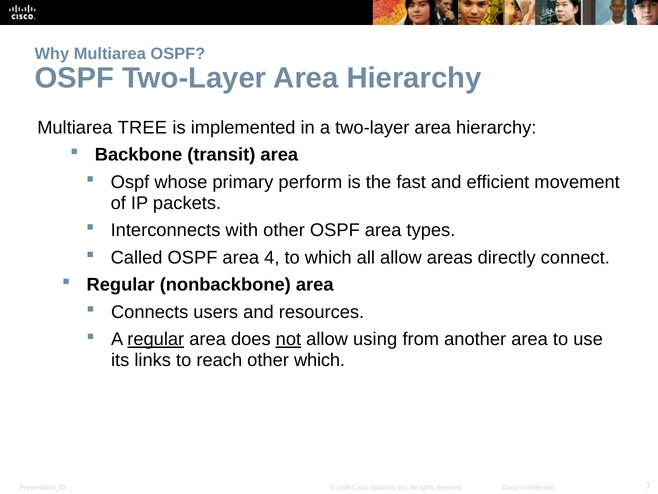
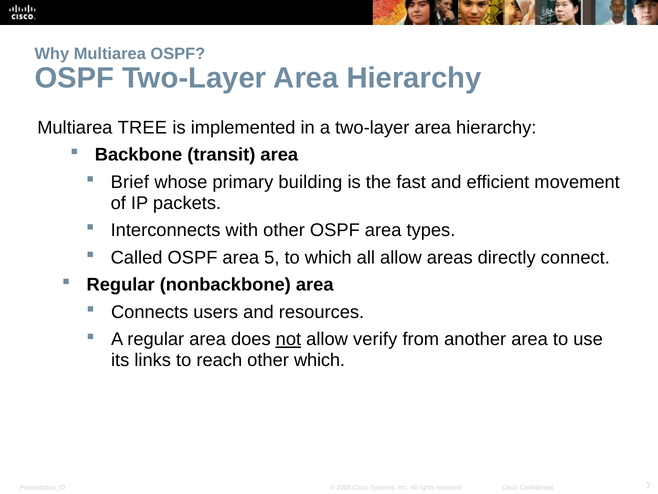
Ospf at (130, 182): Ospf -> Brief
perform: perform -> building
4: 4 -> 5
regular at (156, 339) underline: present -> none
using: using -> verify
